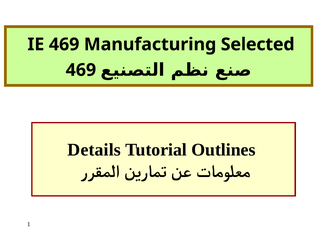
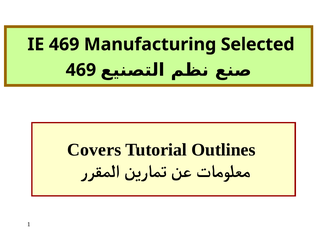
Details: Details -> Covers
